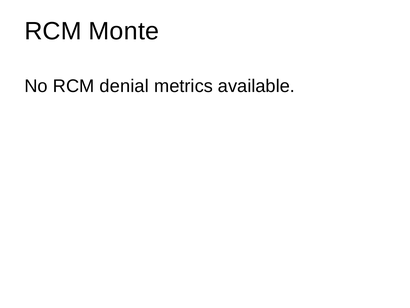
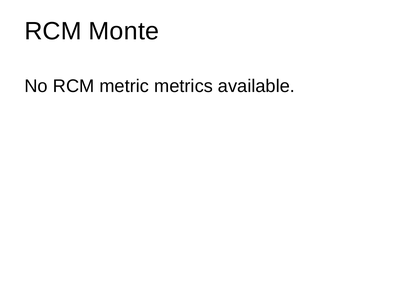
denial: denial -> metric
